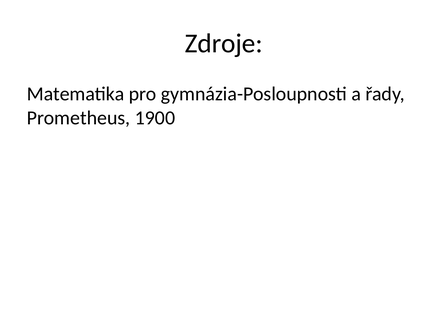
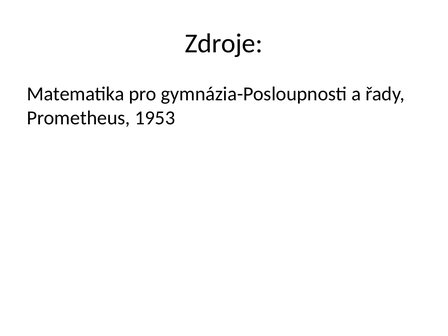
1900: 1900 -> 1953
